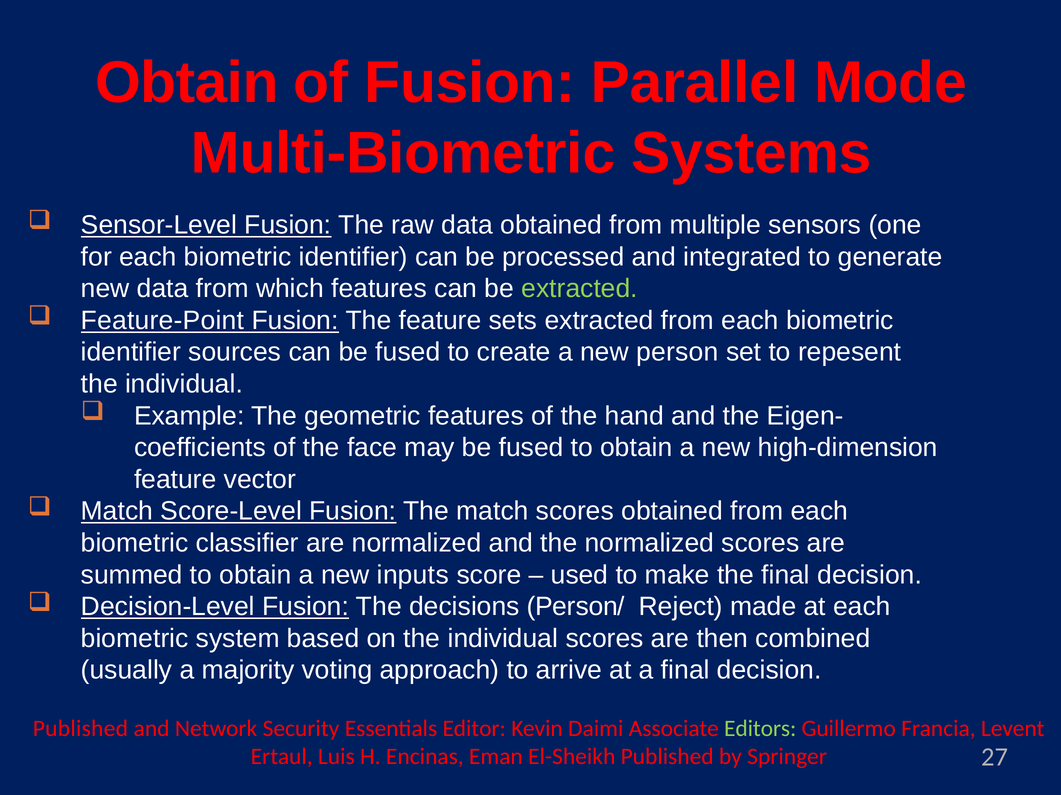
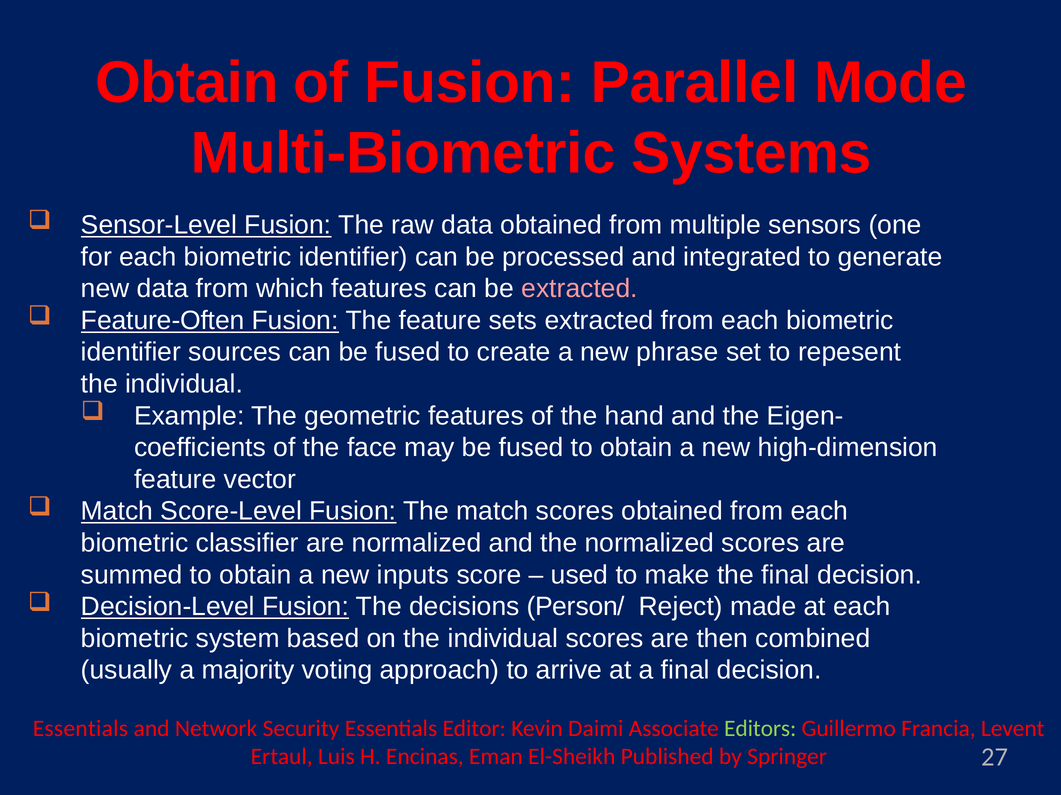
extracted at (580, 289) colour: light green -> pink
Feature-Point: Feature-Point -> Feature-Often
person: person -> phrase
Published at (80, 729): Published -> Essentials
